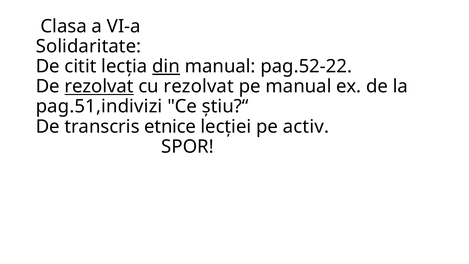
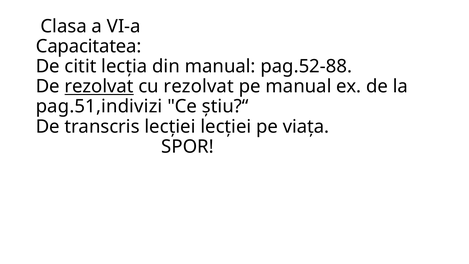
Solidaritate: Solidaritate -> Capacitatea
din underline: present -> none
pag.52-22: pag.52-22 -> pag.52-88
transcris etnice: etnice -> lecției
activ: activ -> viața
